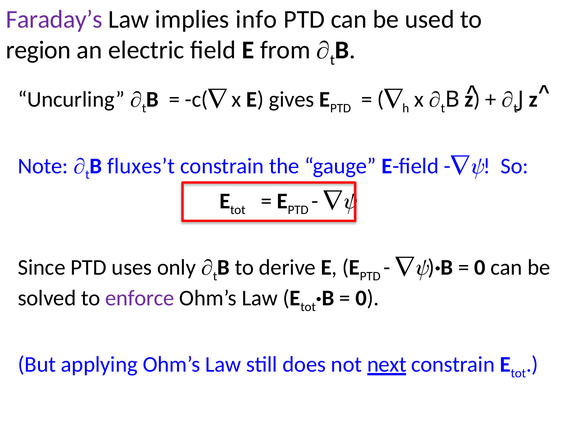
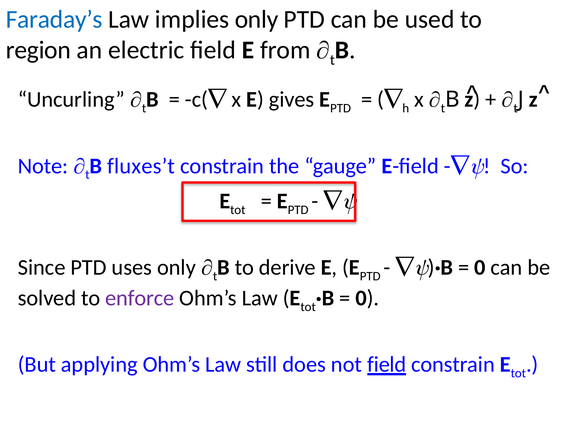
Faraday’s colour: purple -> blue
implies info: info -> only
not next: next -> field
